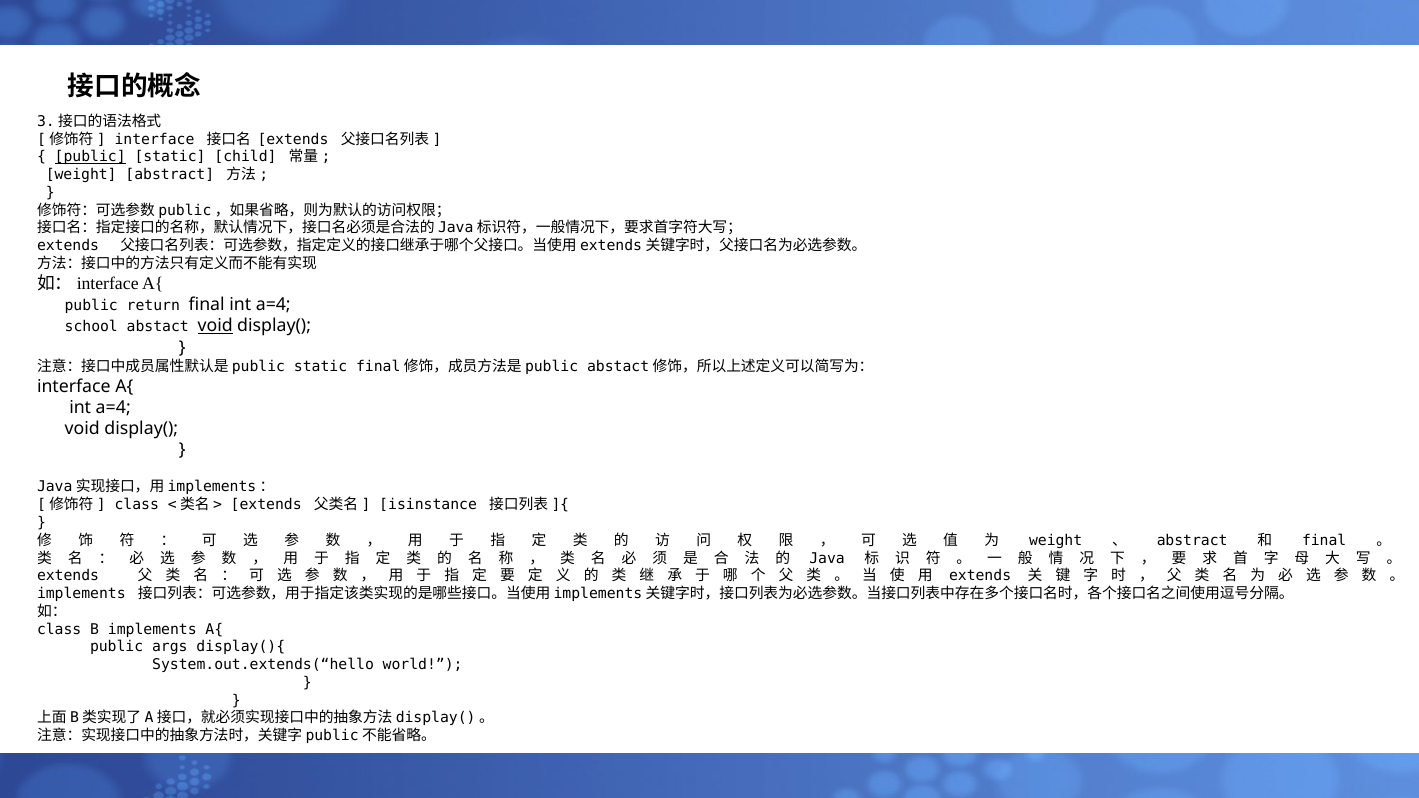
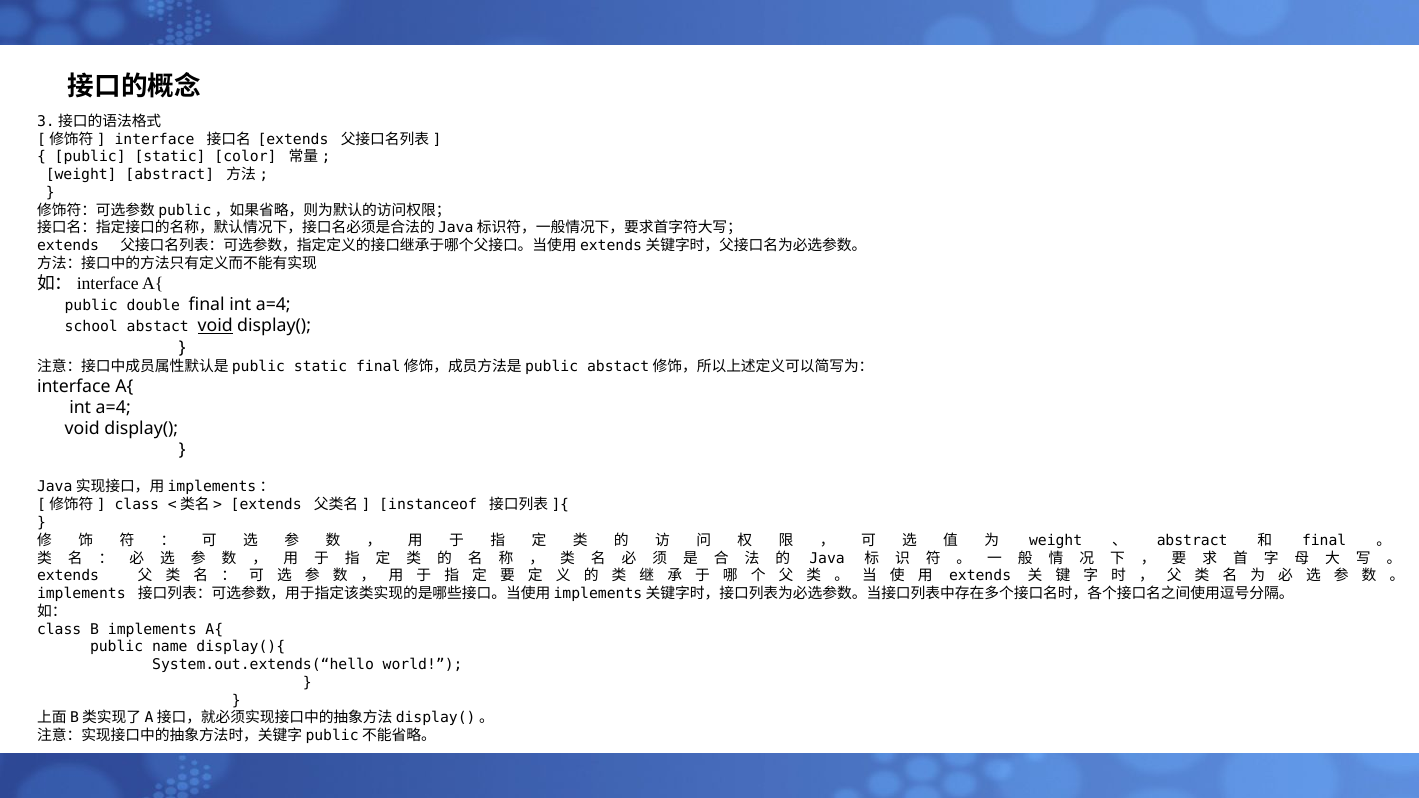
public at (90, 157) underline: present -> none
child: child -> color
return: return -> double
isinstance: isinstance -> instanceof
args: args -> name
